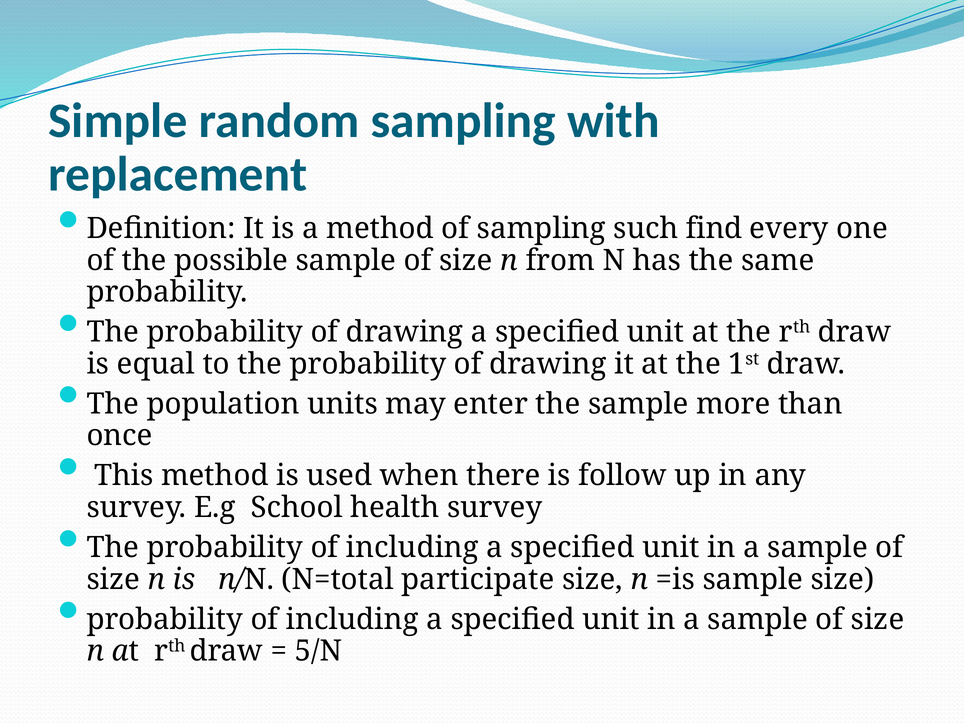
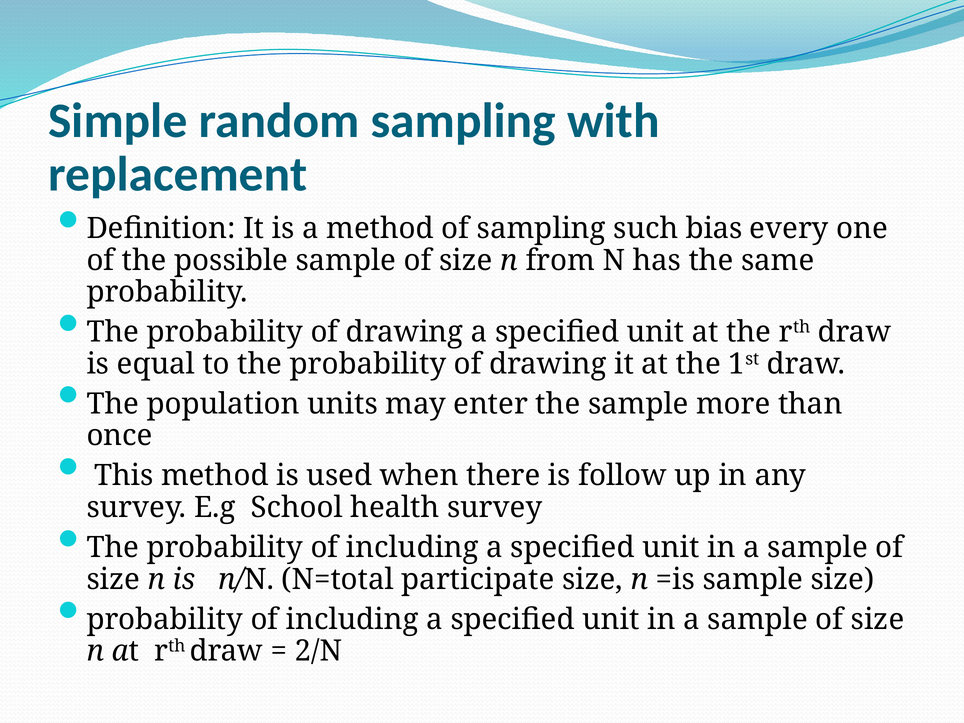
find: find -> bias
5/N: 5/N -> 2/N
